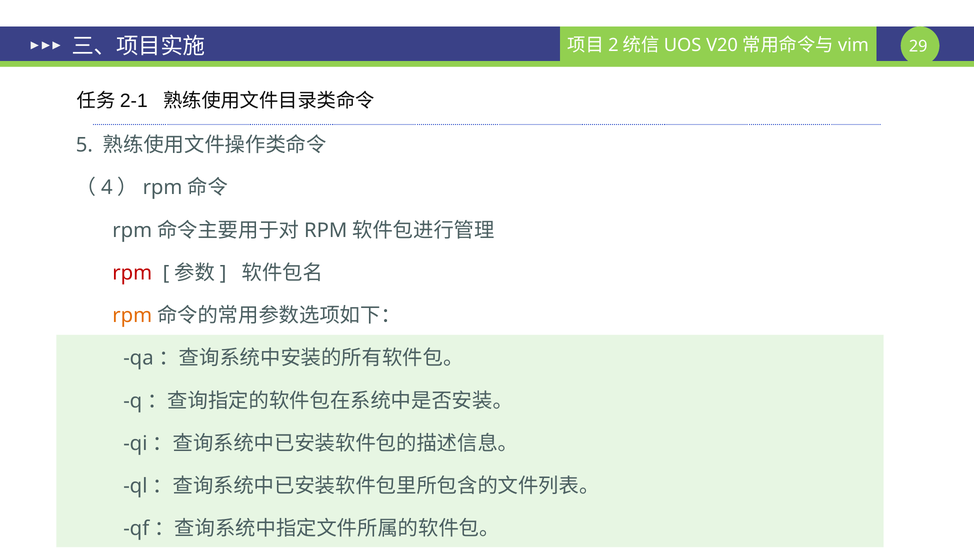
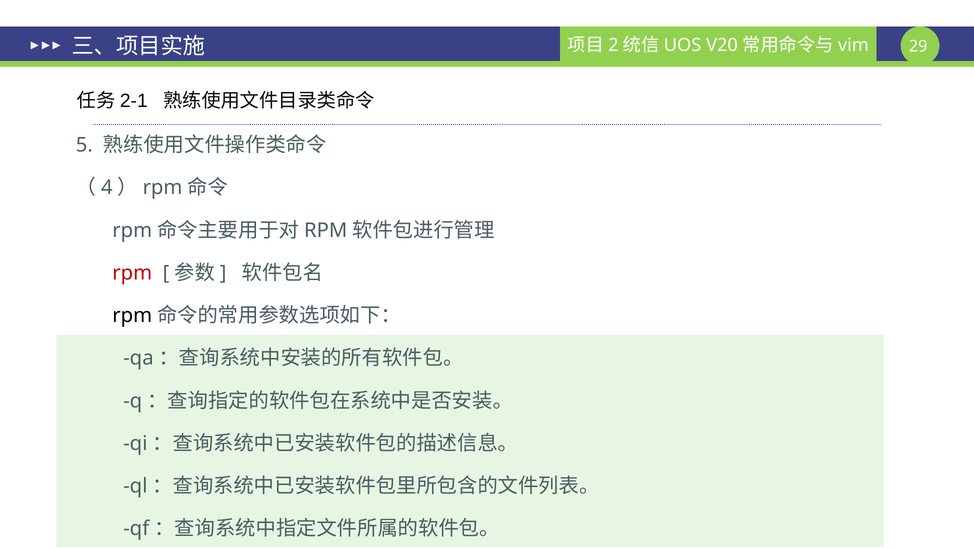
rpm at (132, 315) colour: orange -> black
